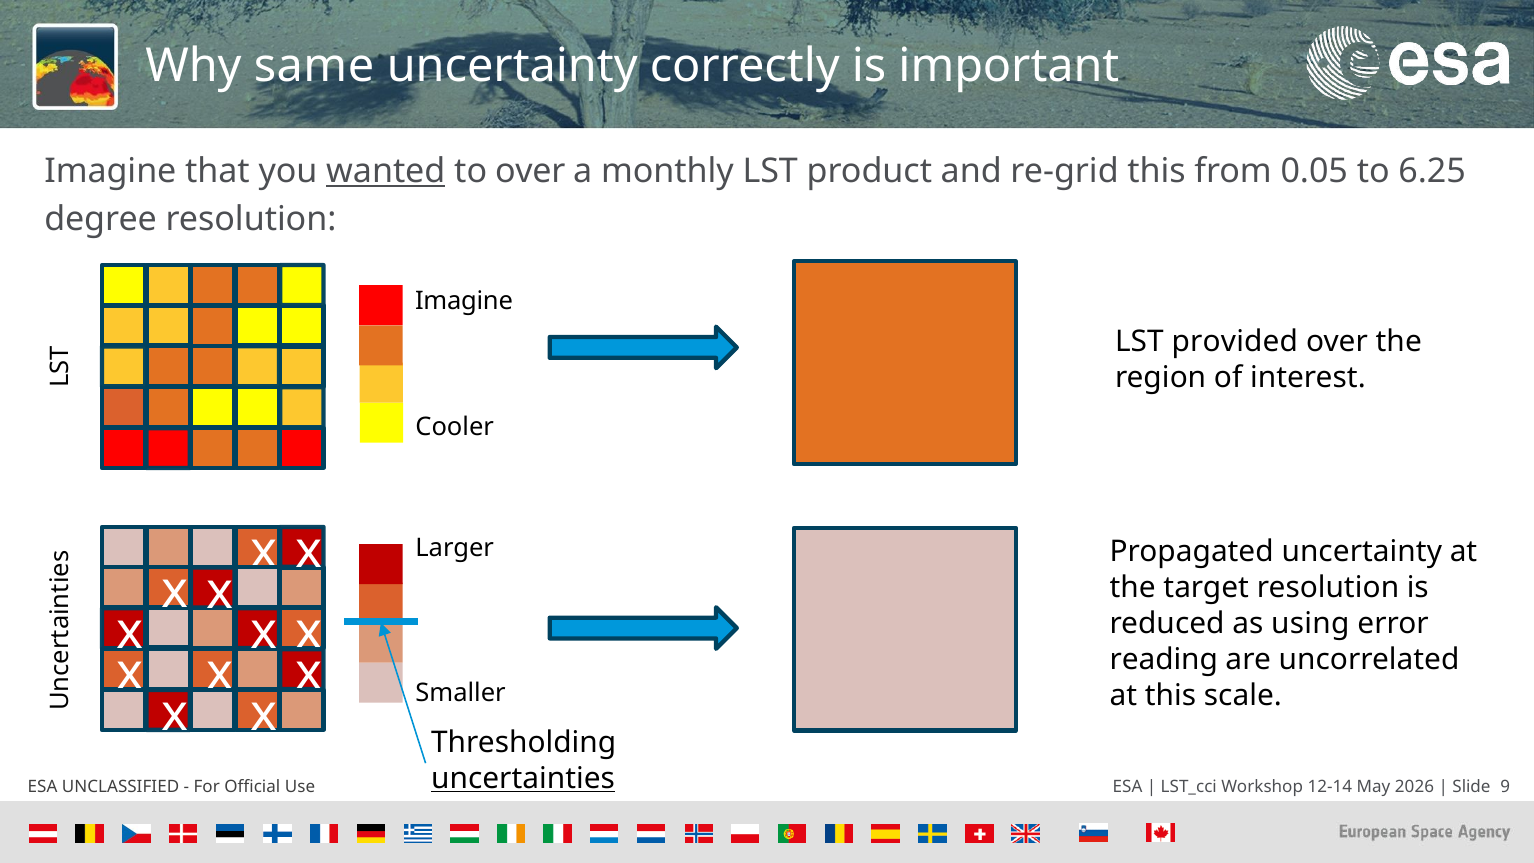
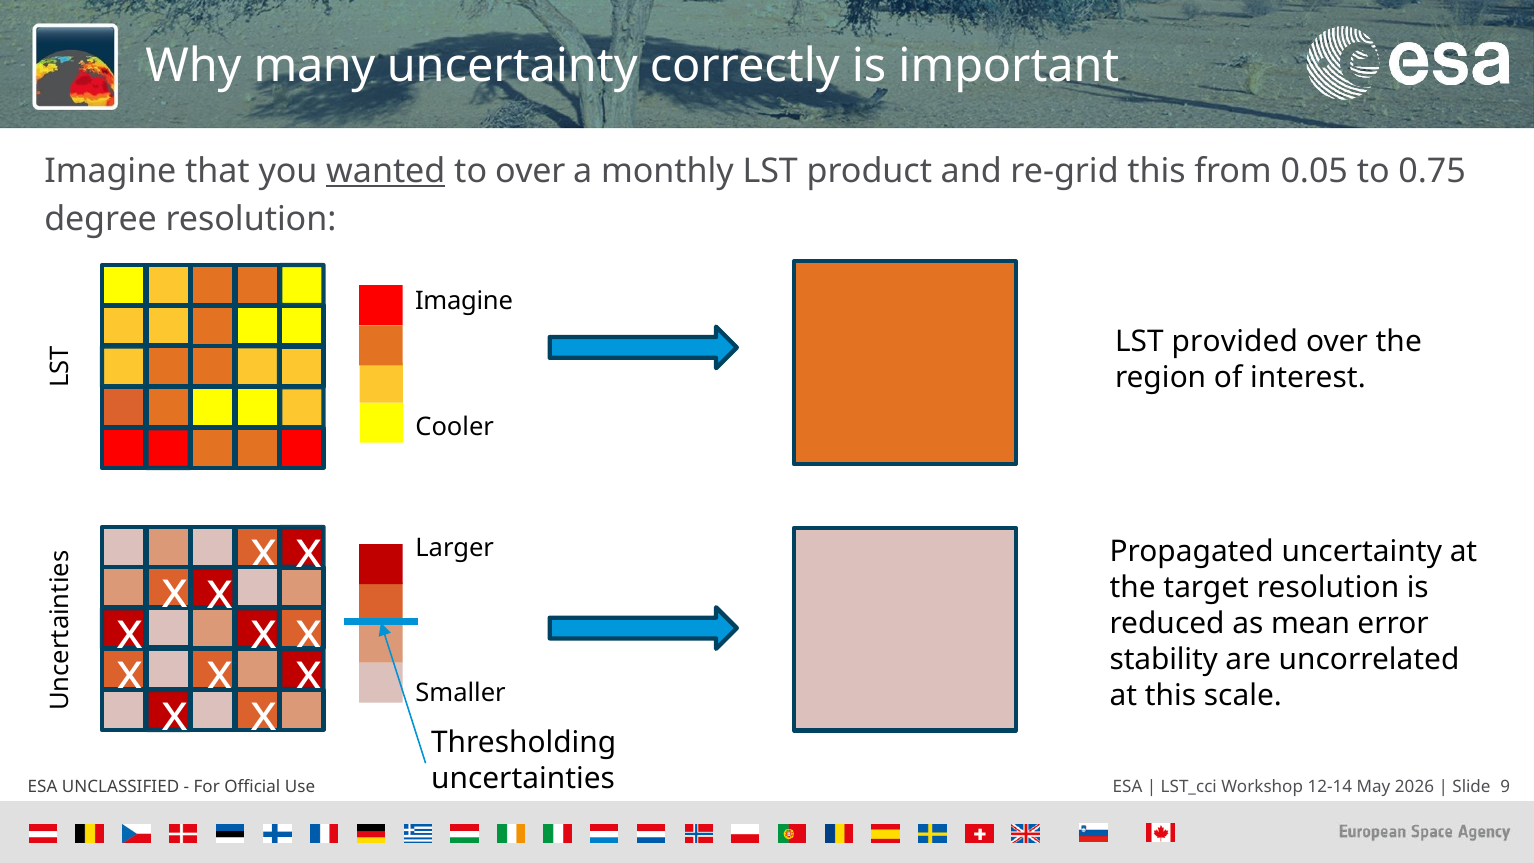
same: same -> many
6.25: 6.25 -> 0.75
using: using -> mean
reading: reading -> stability
uncertainties underline: present -> none
